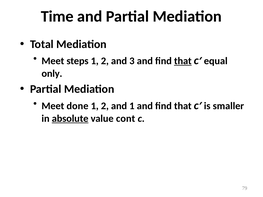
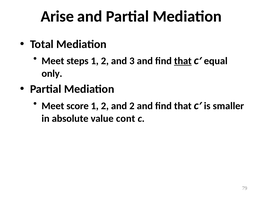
Time: Time -> Arise
done: done -> score
and 1: 1 -> 2
absolute underline: present -> none
